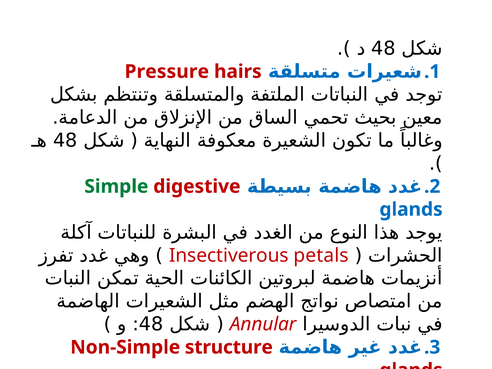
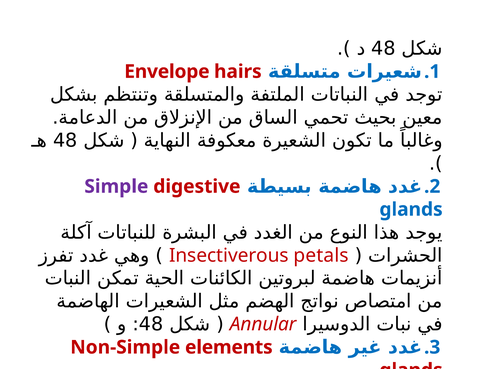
Pressure: Pressure -> Envelope
Simple colour: green -> purple
structure: structure -> elements
